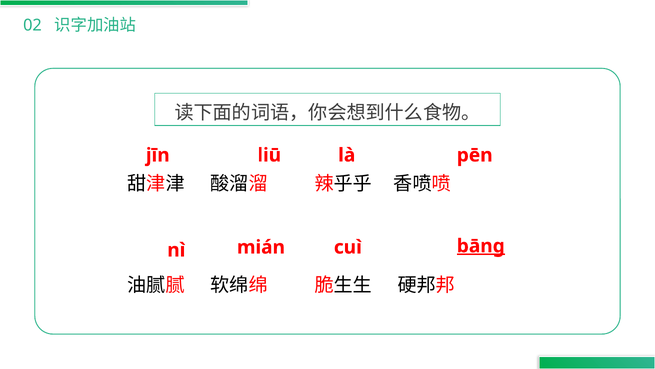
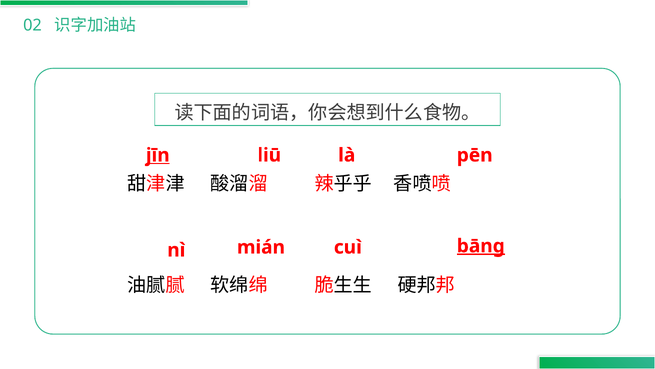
jīn underline: none -> present
